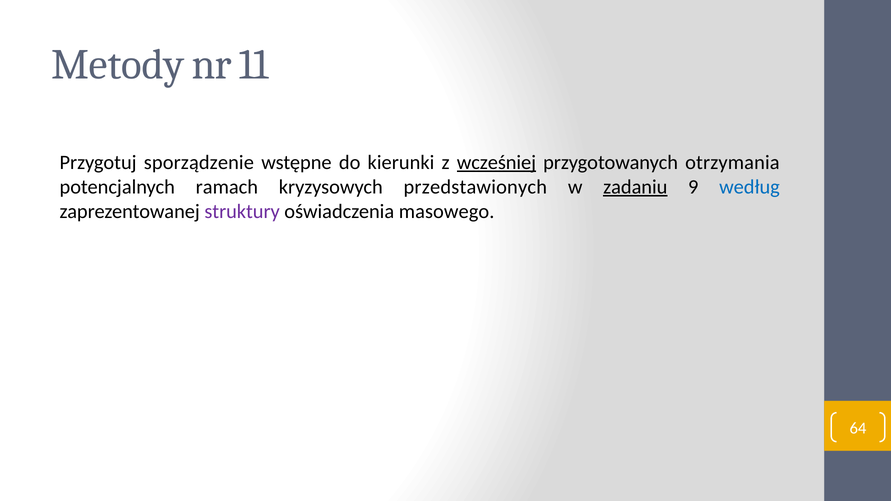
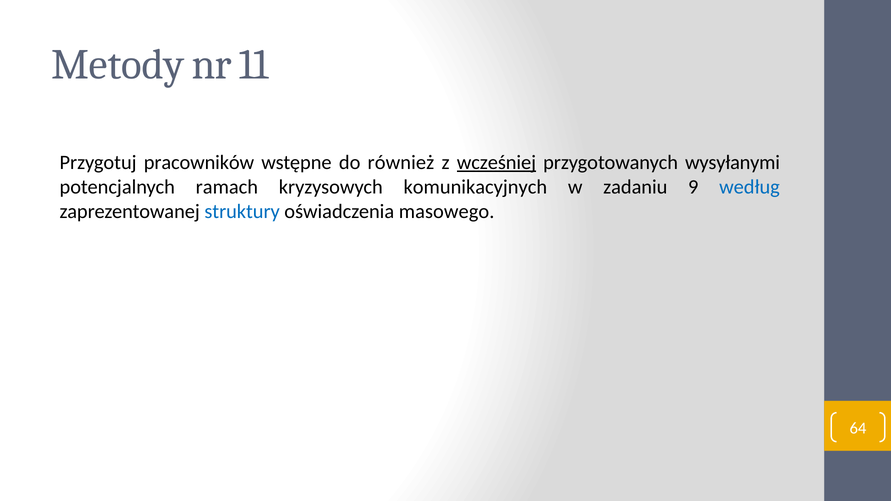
sporządzenie: sporządzenie -> pracowników
kierunki: kierunki -> również
otrzymania: otrzymania -> wysyłanymi
przedstawionych: przedstawionych -> komunikacyjnych
zadaniu underline: present -> none
struktury colour: purple -> blue
